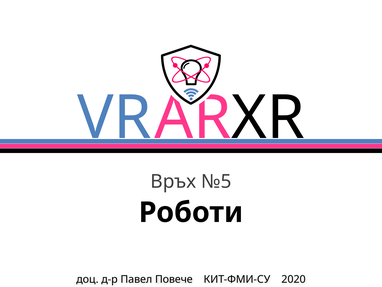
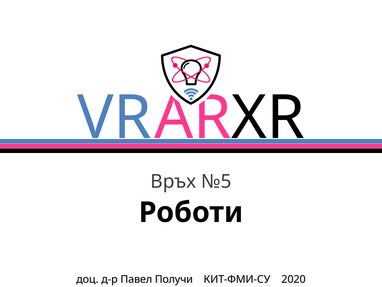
Повече: Повече -> Получи
